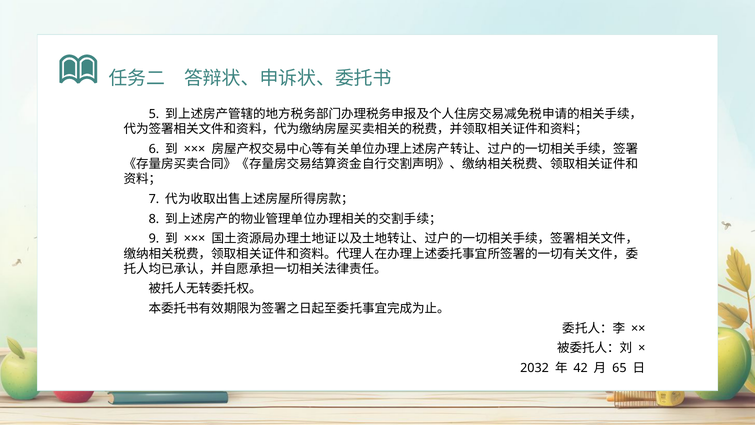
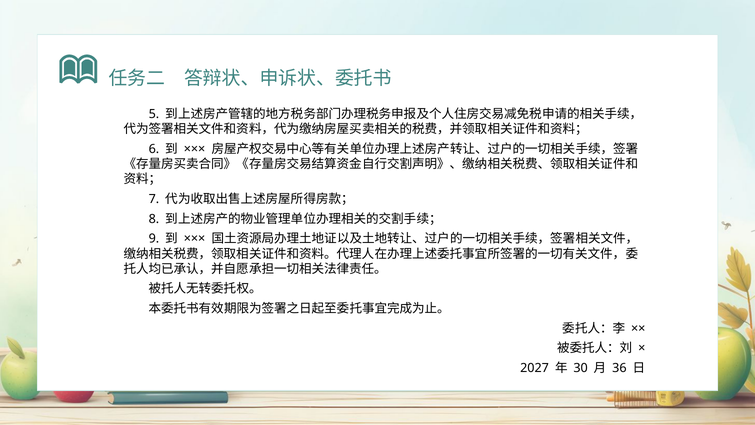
2032: 2032 -> 2027
42: 42 -> 30
65: 65 -> 36
